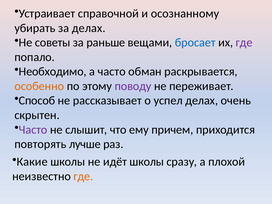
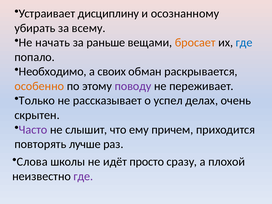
справочной: справочной -> дисциплину
за делах: делах -> всему
советы: советы -> начать
бросает colour: blue -> orange
где at (244, 43) colour: purple -> blue
а часто: часто -> своих
Способ: Способ -> Только
Какие: Какие -> Слова
идёт школы: школы -> просто
где at (83, 176) colour: orange -> purple
